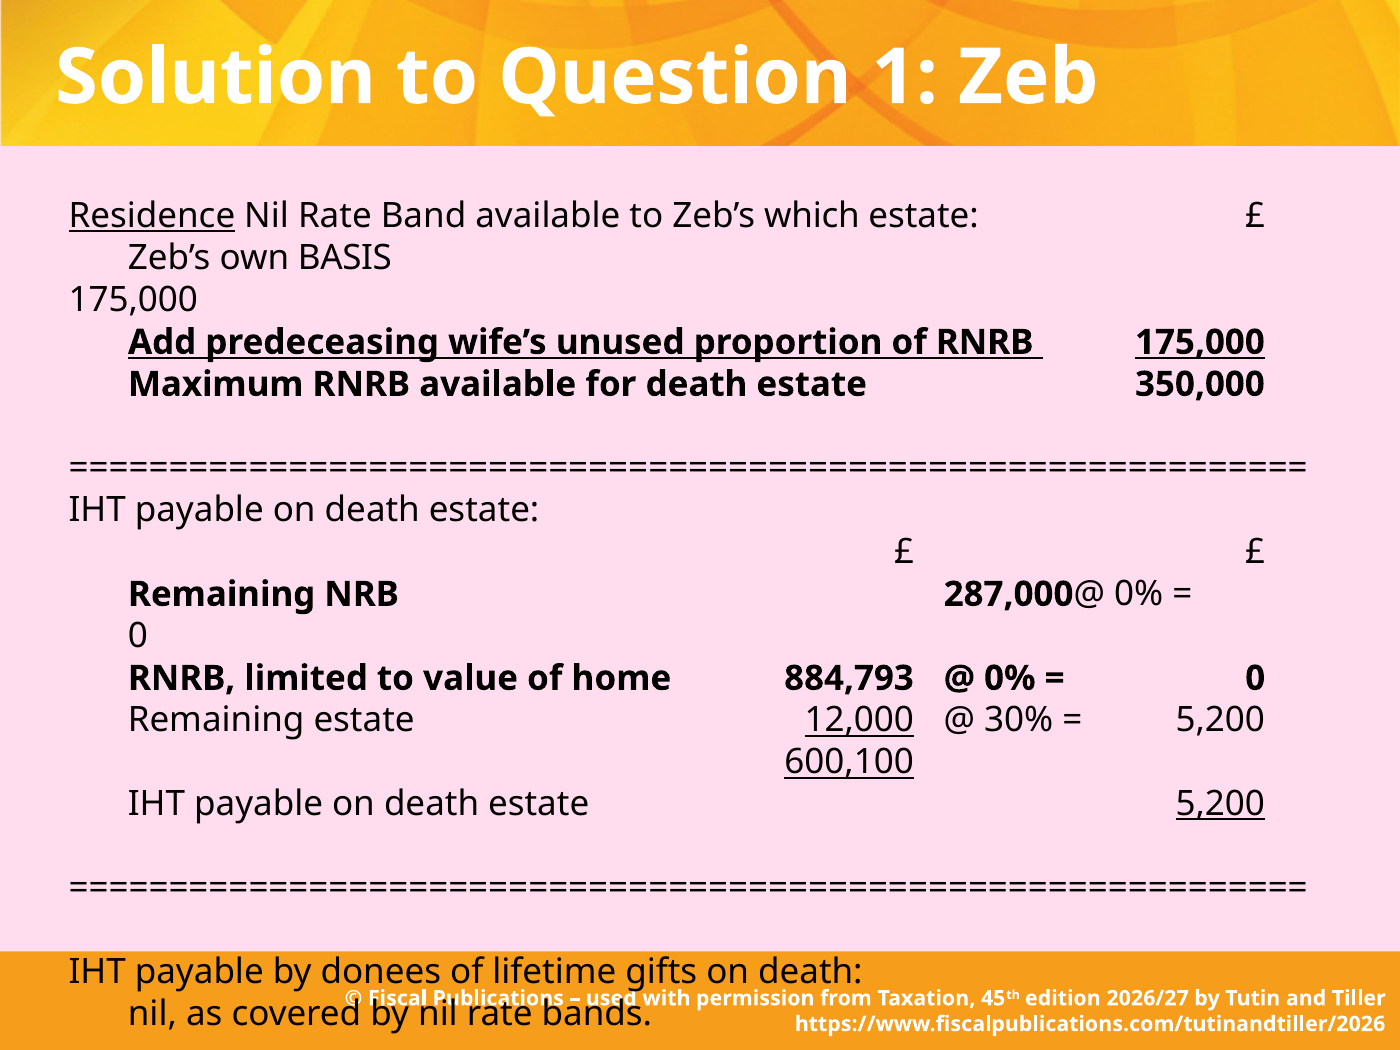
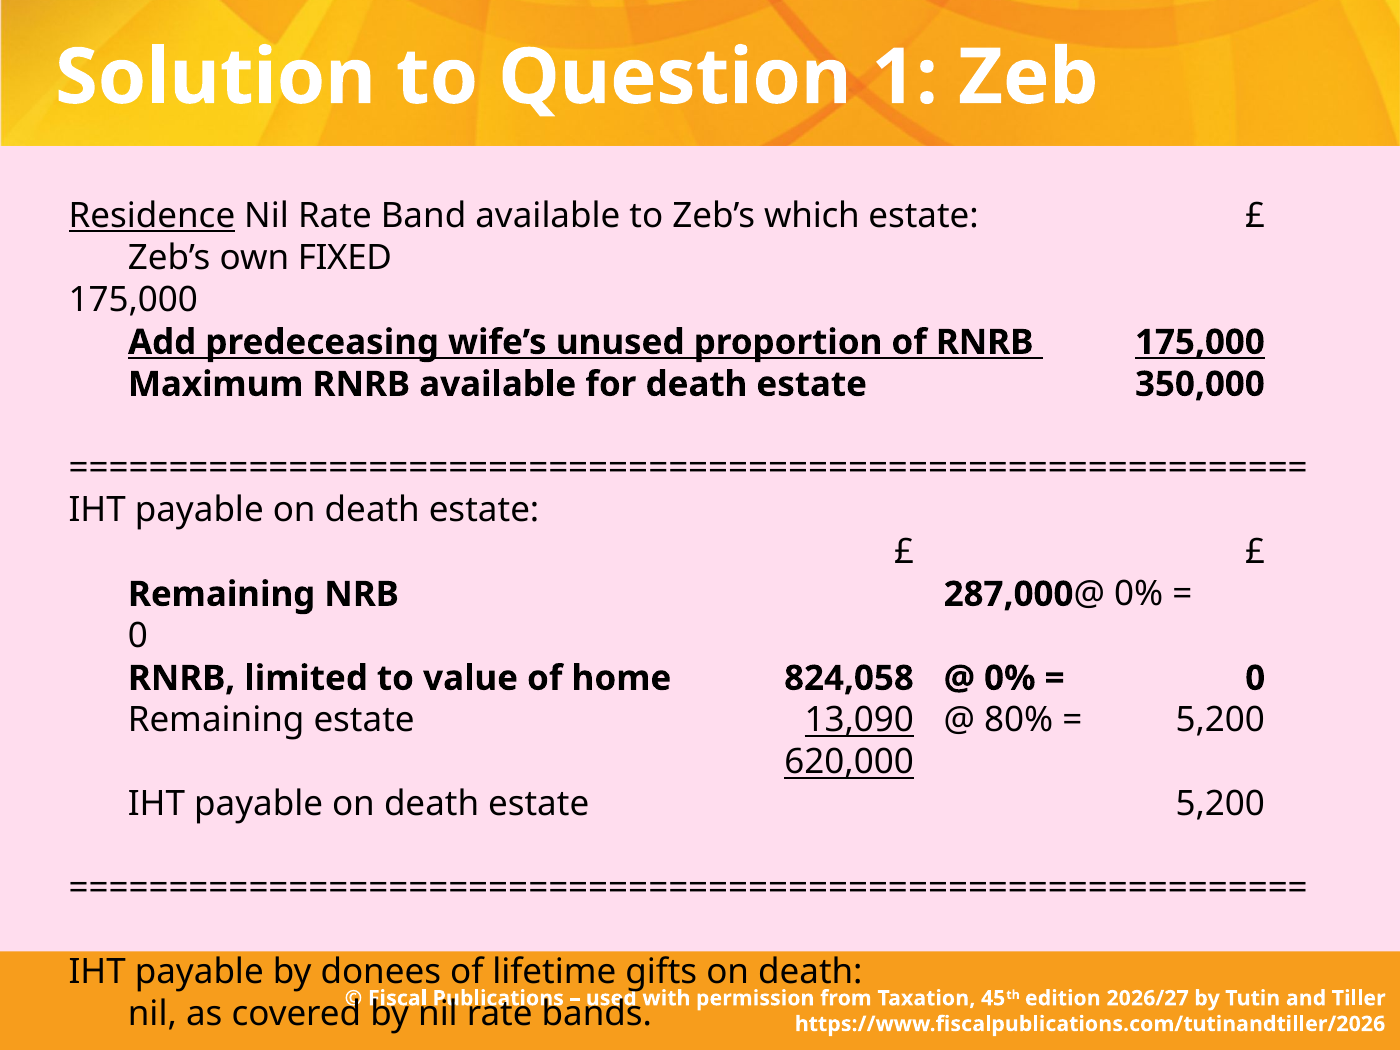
BASIS: BASIS -> FIXED
884,793: 884,793 -> 824,058
12,000: 12,000 -> 13,090
30%: 30% -> 80%
600,100: 600,100 -> 620,000
5,200 at (1220, 804) underline: present -> none
